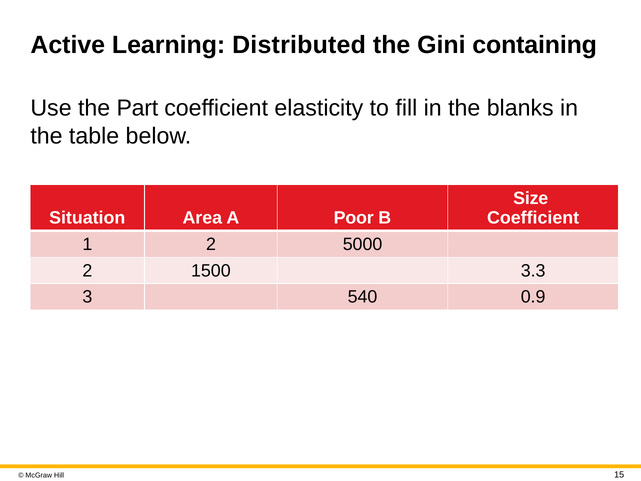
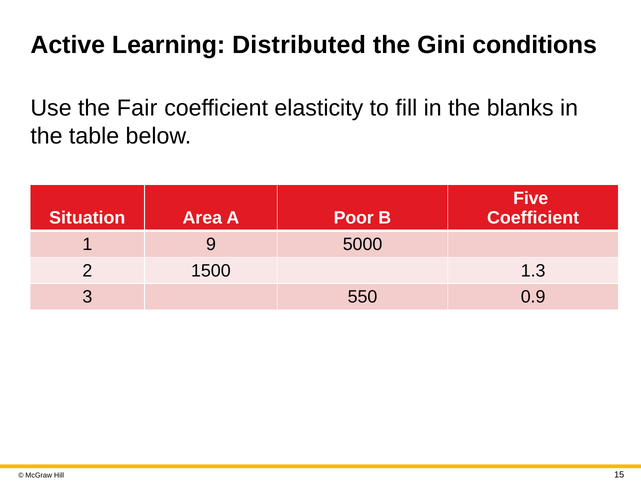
containing: containing -> conditions
Part: Part -> Fair
Size: Size -> Five
1 2: 2 -> 9
3.3: 3.3 -> 1.3
540: 540 -> 550
